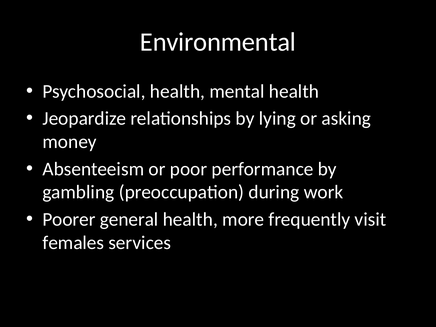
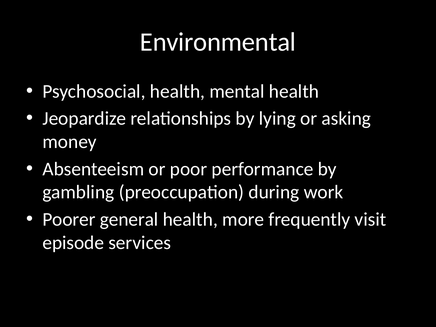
females: females -> episode
